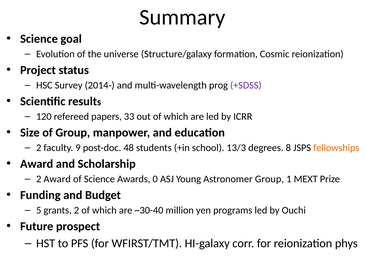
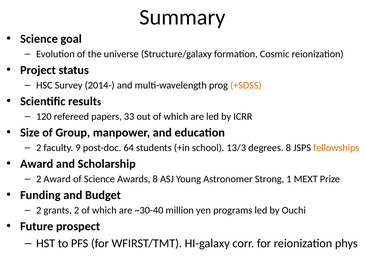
+SDSS colour: purple -> orange
48: 48 -> 64
Awards 0: 0 -> 8
Astronomer Group: Group -> Strong
5 at (39, 210): 5 -> 2
